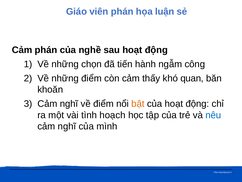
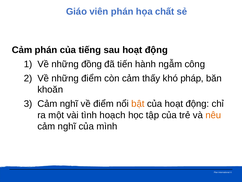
luận: luận -> chất
nghề: nghề -> tiếng
chọn: chọn -> đồng
quan: quan -> pháp
nêu colour: blue -> orange
